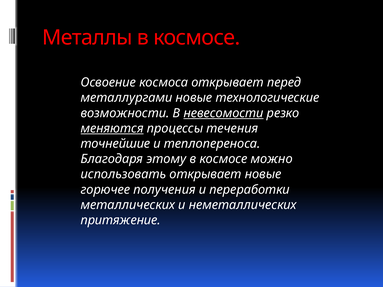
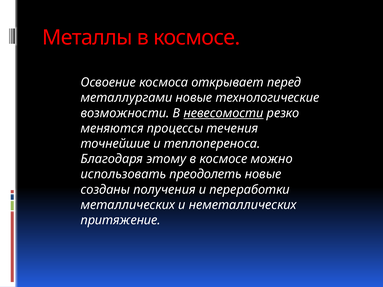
меняются underline: present -> none
использовать открывает: открывает -> преодолеть
горючее: горючее -> созданы
